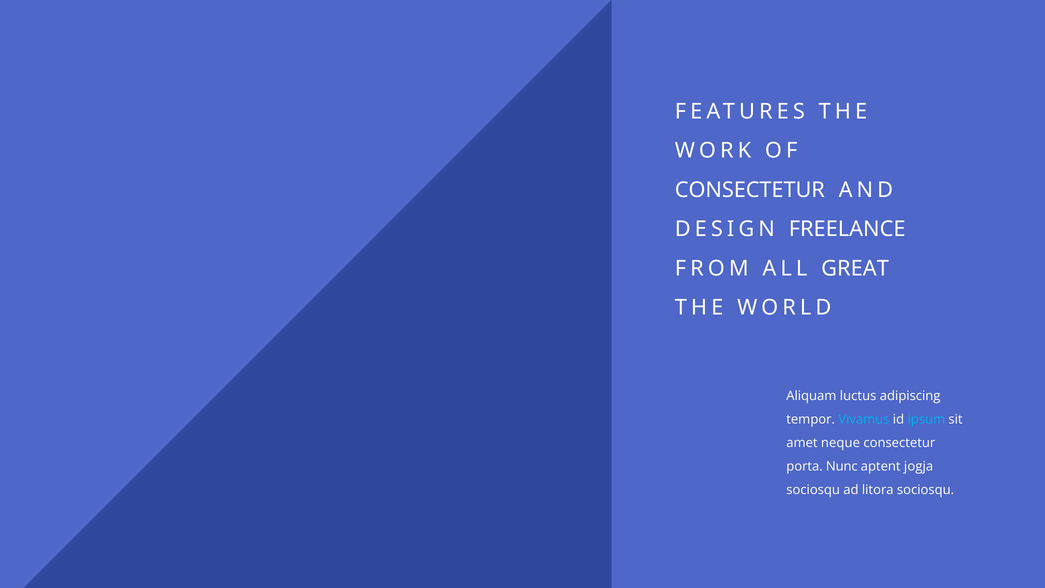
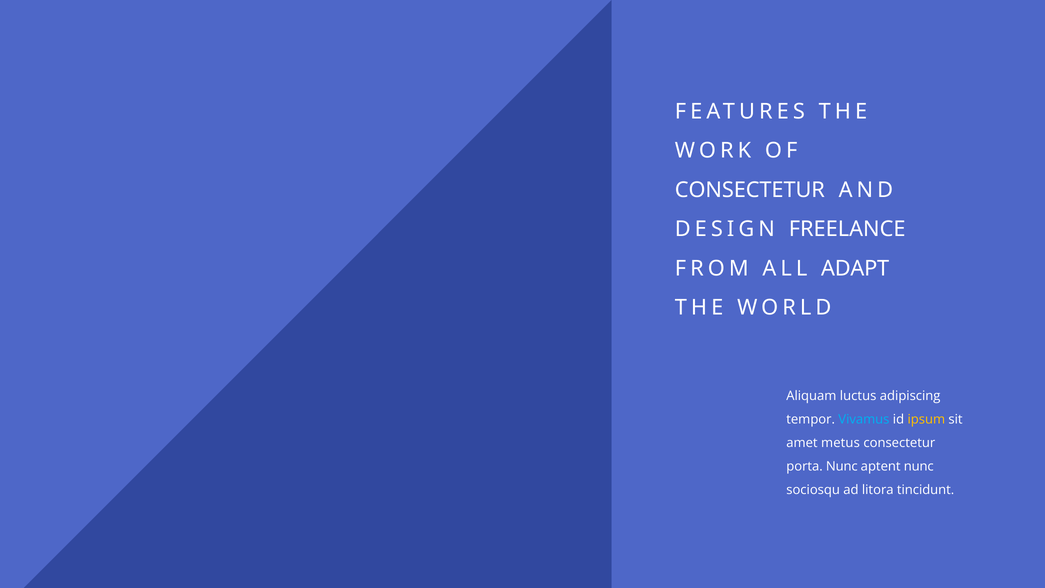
GREAT: GREAT -> ADAPT
ipsum colour: light blue -> yellow
neque: neque -> metus
aptent jogja: jogja -> nunc
litora sociosqu: sociosqu -> tincidunt
